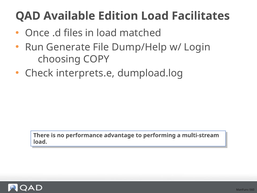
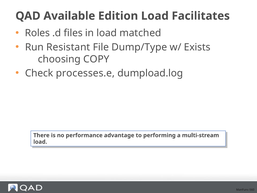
Once: Once -> Roles
Generate: Generate -> Resistant
Dump/Help: Dump/Help -> Dump/Type
Login: Login -> Exists
interprets.e: interprets.e -> processes.e
